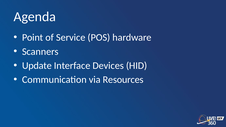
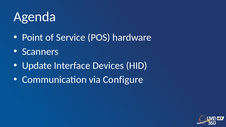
Resources: Resources -> Configure
